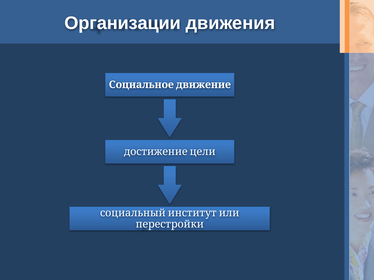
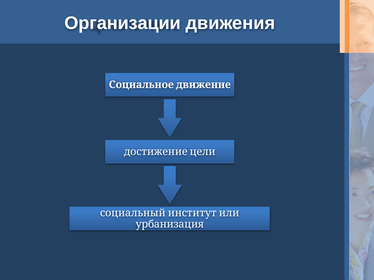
перестройки: перестройки -> урбанизация
